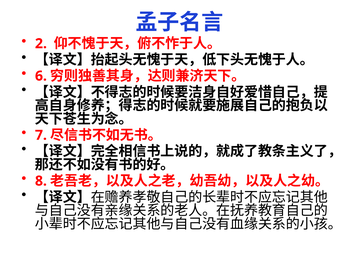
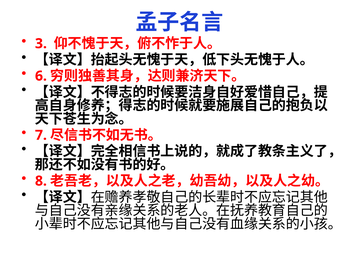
2: 2 -> 3
